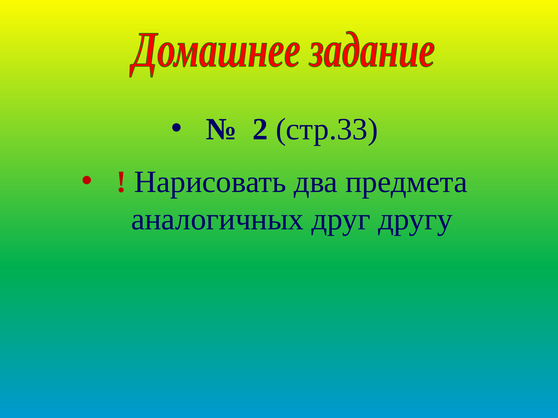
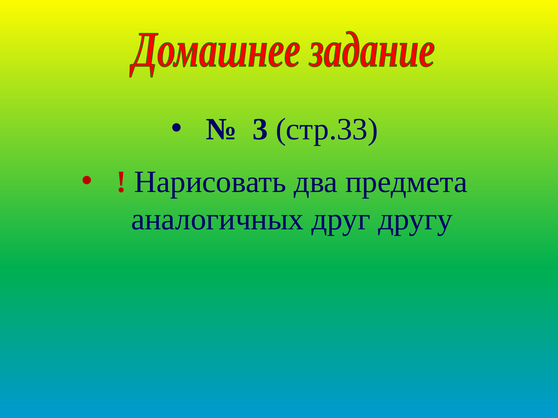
2: 2 -> 3
